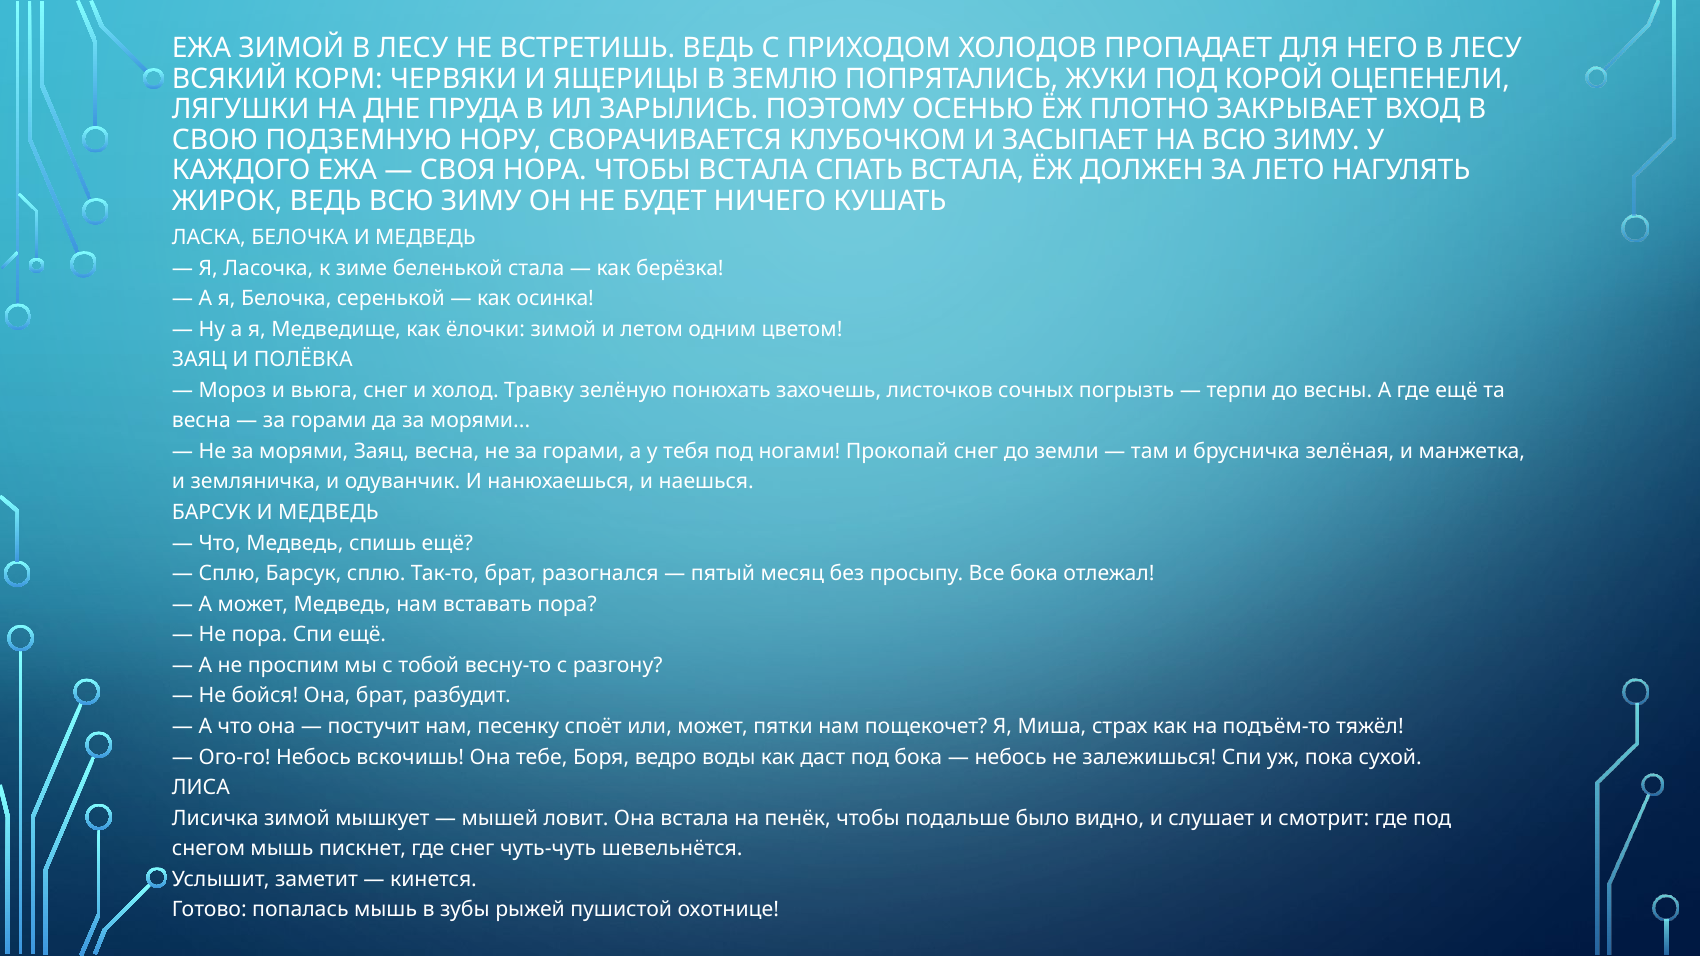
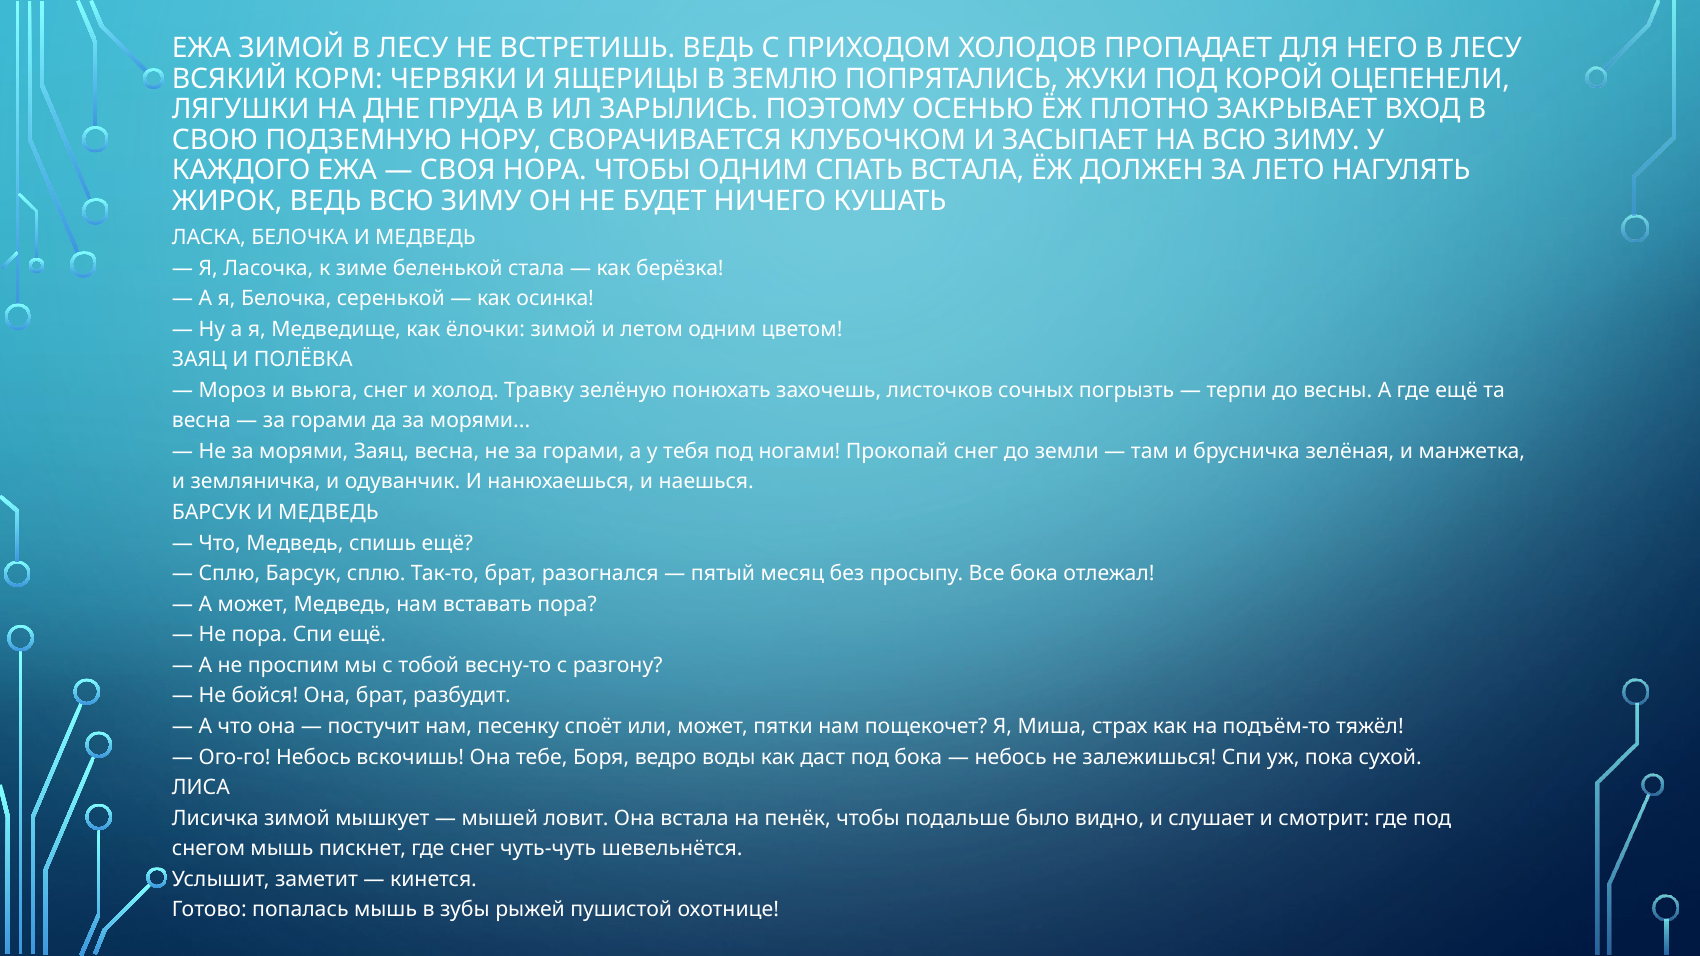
ЧТОБЫ ВСТАЛА: ВСТАЛА -> ОДНИМ
